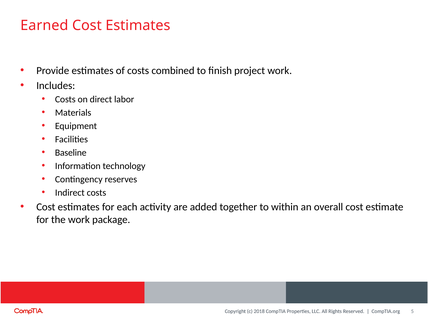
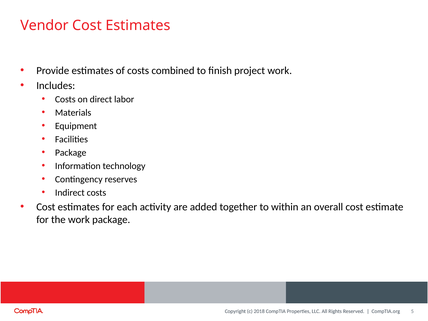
Earned: Earned -> Vendor
Baseline at (71, 153): Baseline -> Package
